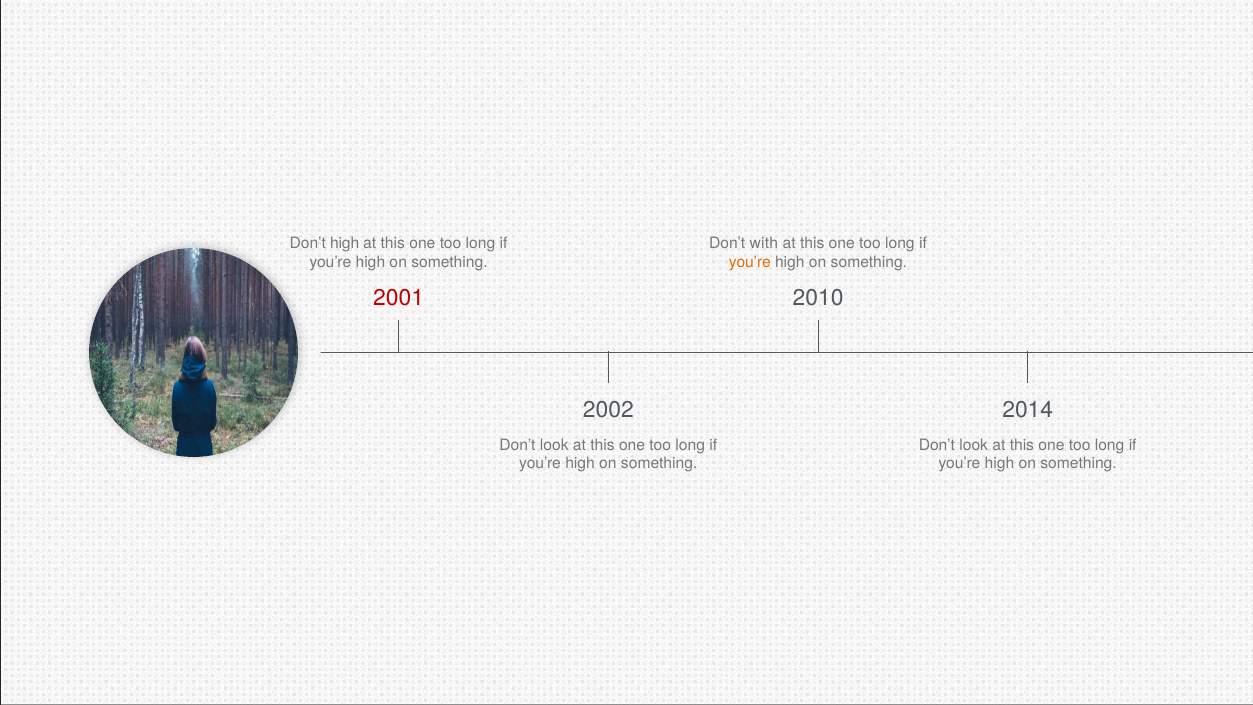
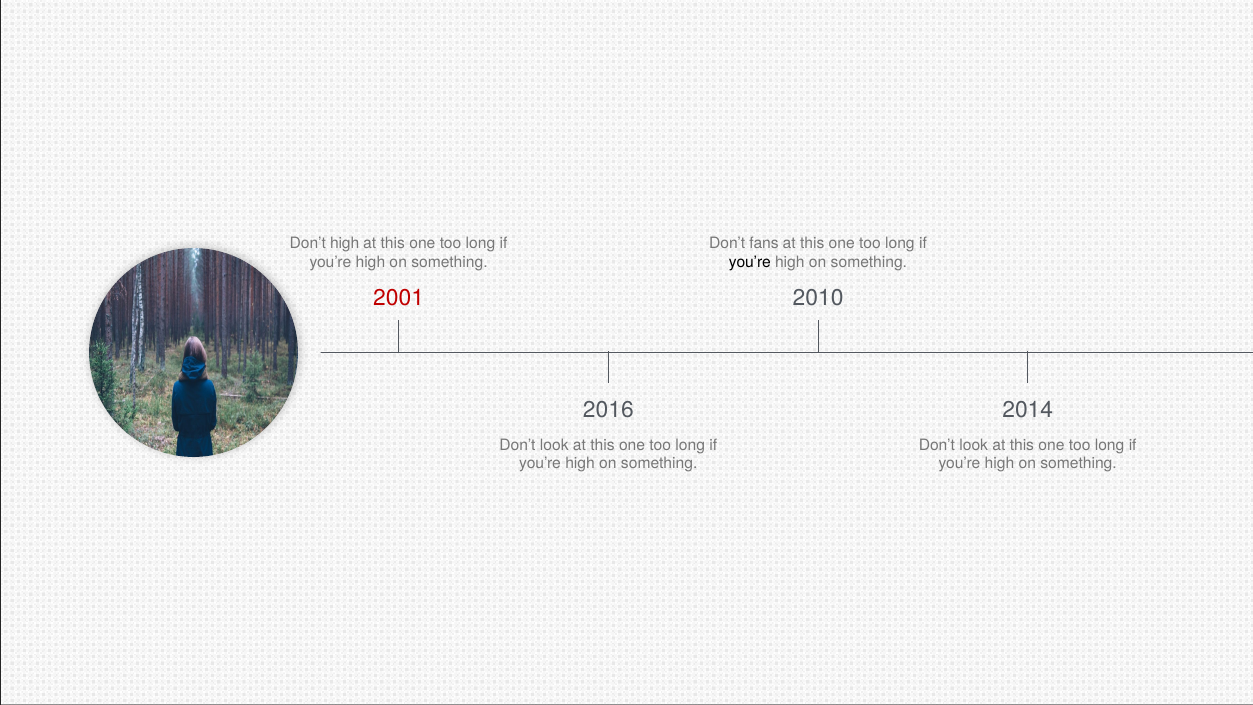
with: with -> fans
you’re at (750, 262) colour: orange -> black
2002: 2002 -> 2016
